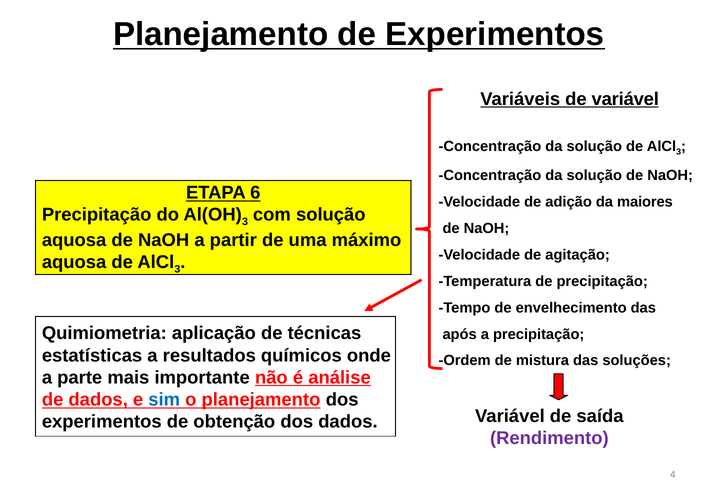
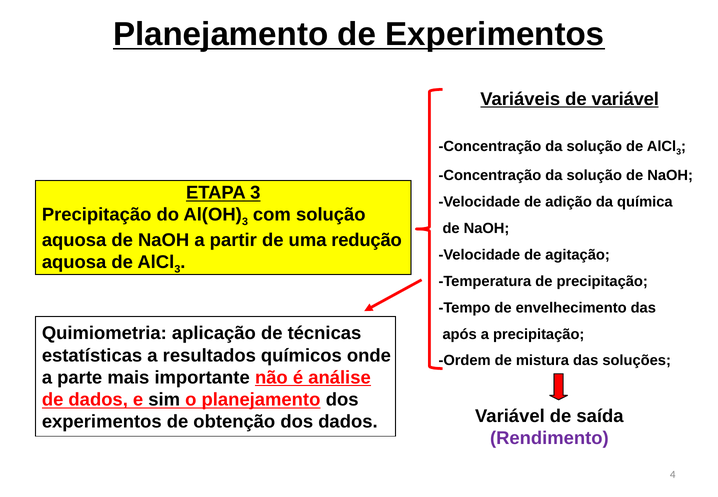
ETAPA 6: 6 -> 3
maiores: maiores -> química
máximo: máximo -> redução
sim colour: blue -> black
